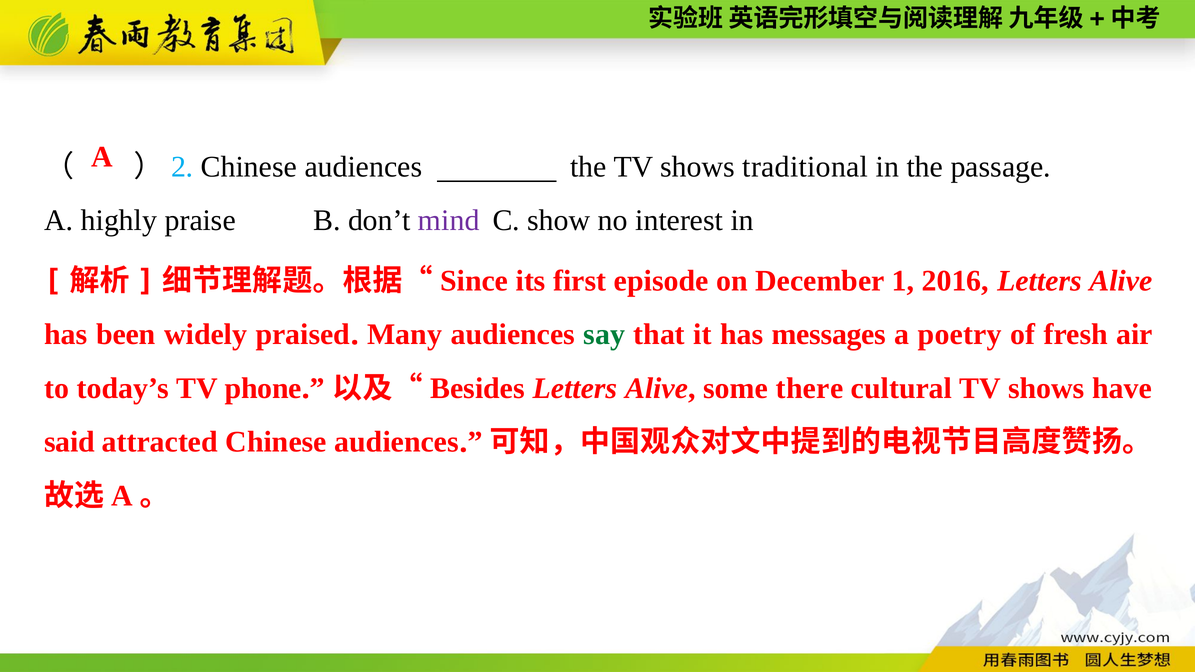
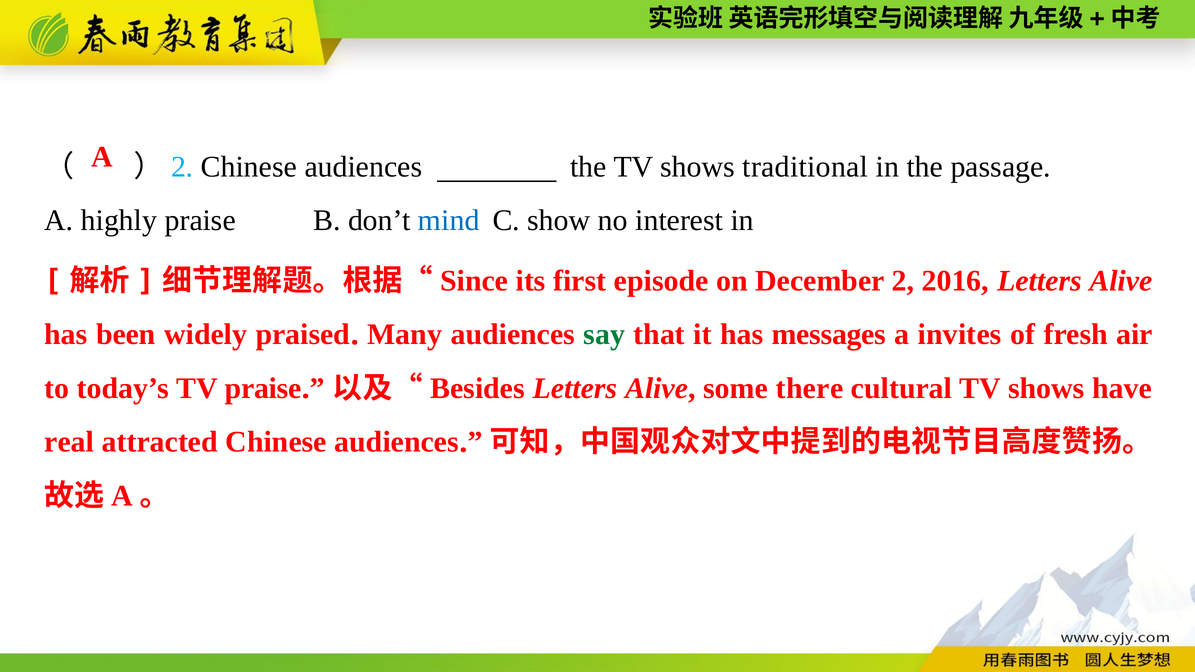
mind colour: purple -> blue
1: 1 -> 2
poetry: poetry -> invites
TV phone: phone -> praise
said: said -> real
